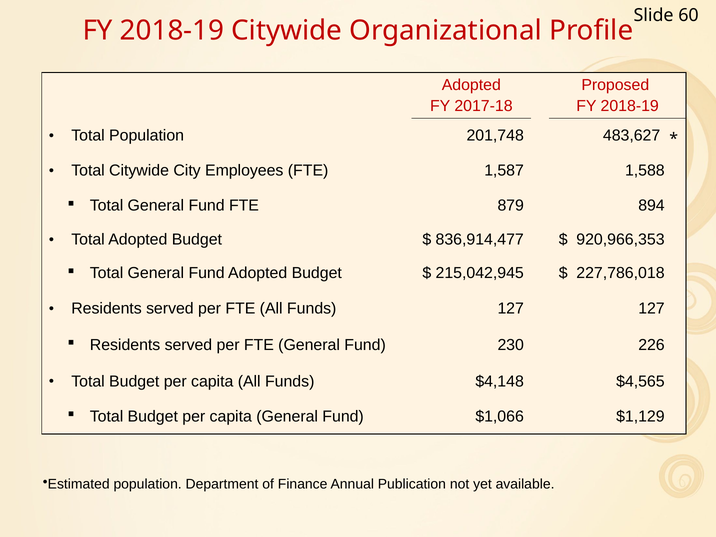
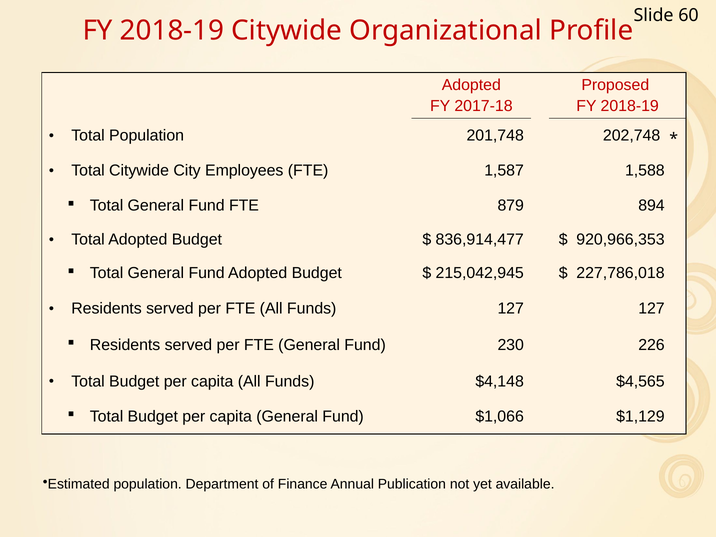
483,627: 483,627 -> 202,748
